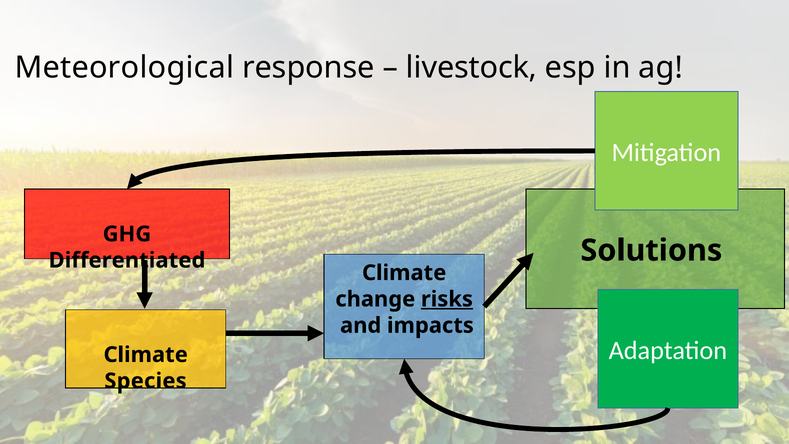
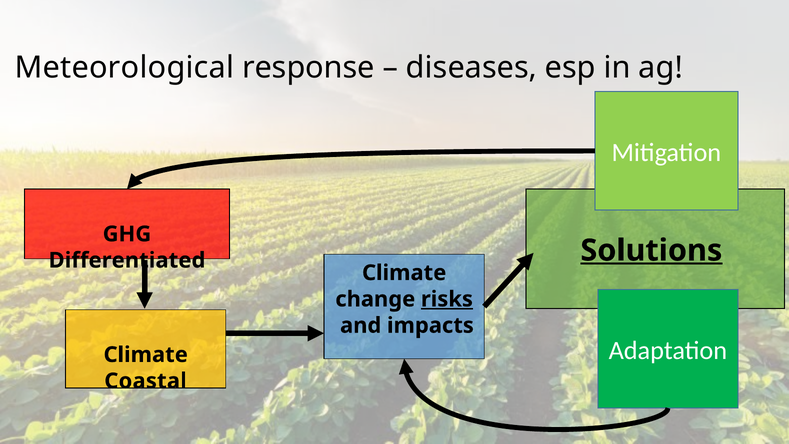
livestock: livestock -> diseases
Solutions underline: none -> present
Species: Species -> Coastal
